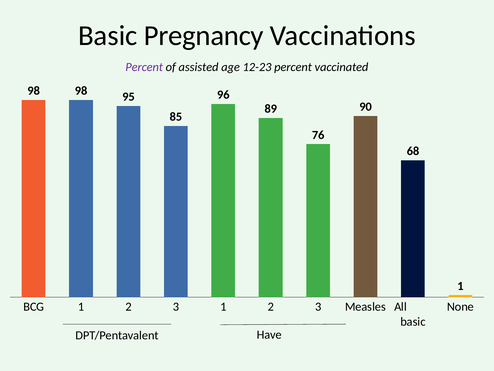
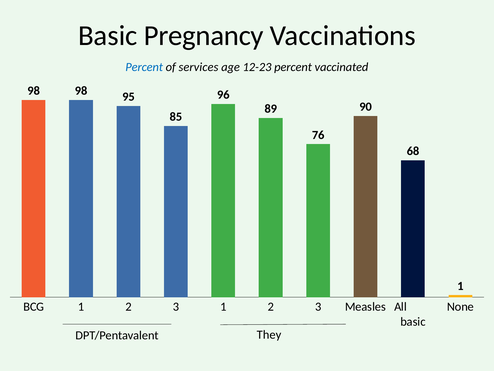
Percent at (144, 67) colour: purple -> blue
assisted: assisted -> services
Have: Have -> They
